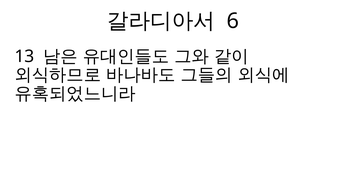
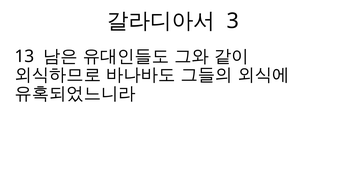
6: 6 -> 3
